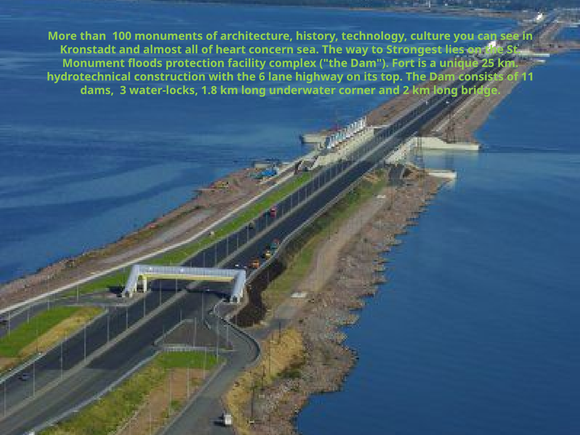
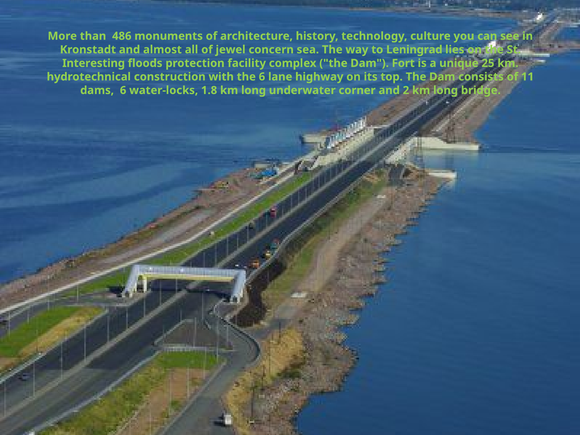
100: 100 -> 486
heart: heart -> jewel
Strongest: Strongest -> Leningrad
Monument: Monument -> Interesting
dams 3: 3 -> 6
